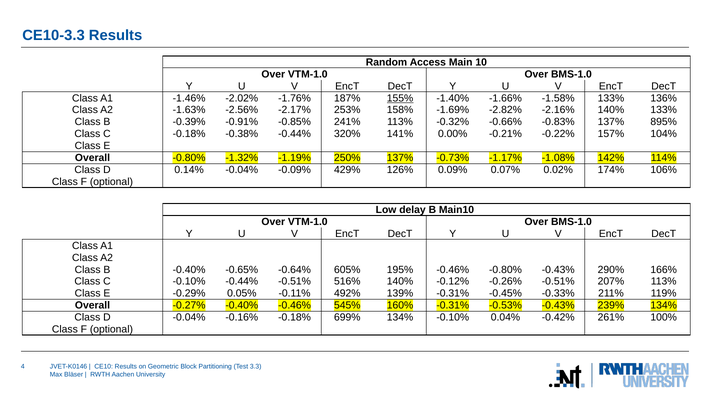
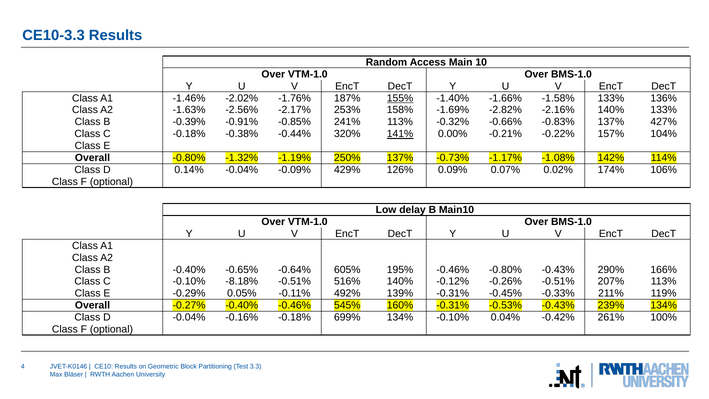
895%: 895% -> 427%
141% underline: none -> present
-0.10% -0.44%: -0.44% -> -8.18%
